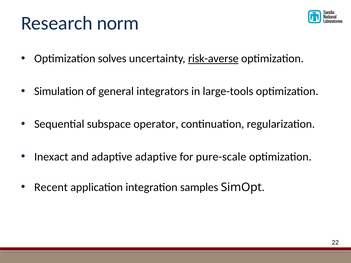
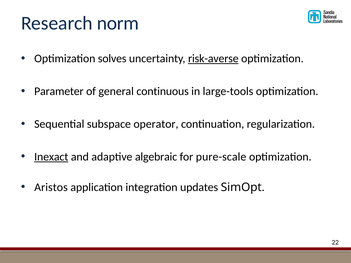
Simulation: Simulation -> Parameter
integrators: integrators -> continuous
Inexact underline: none -> present
adaptive adaptive: adaptive -> algebraic
Recent: Recent -> Aristos
samples: samples -> updates
